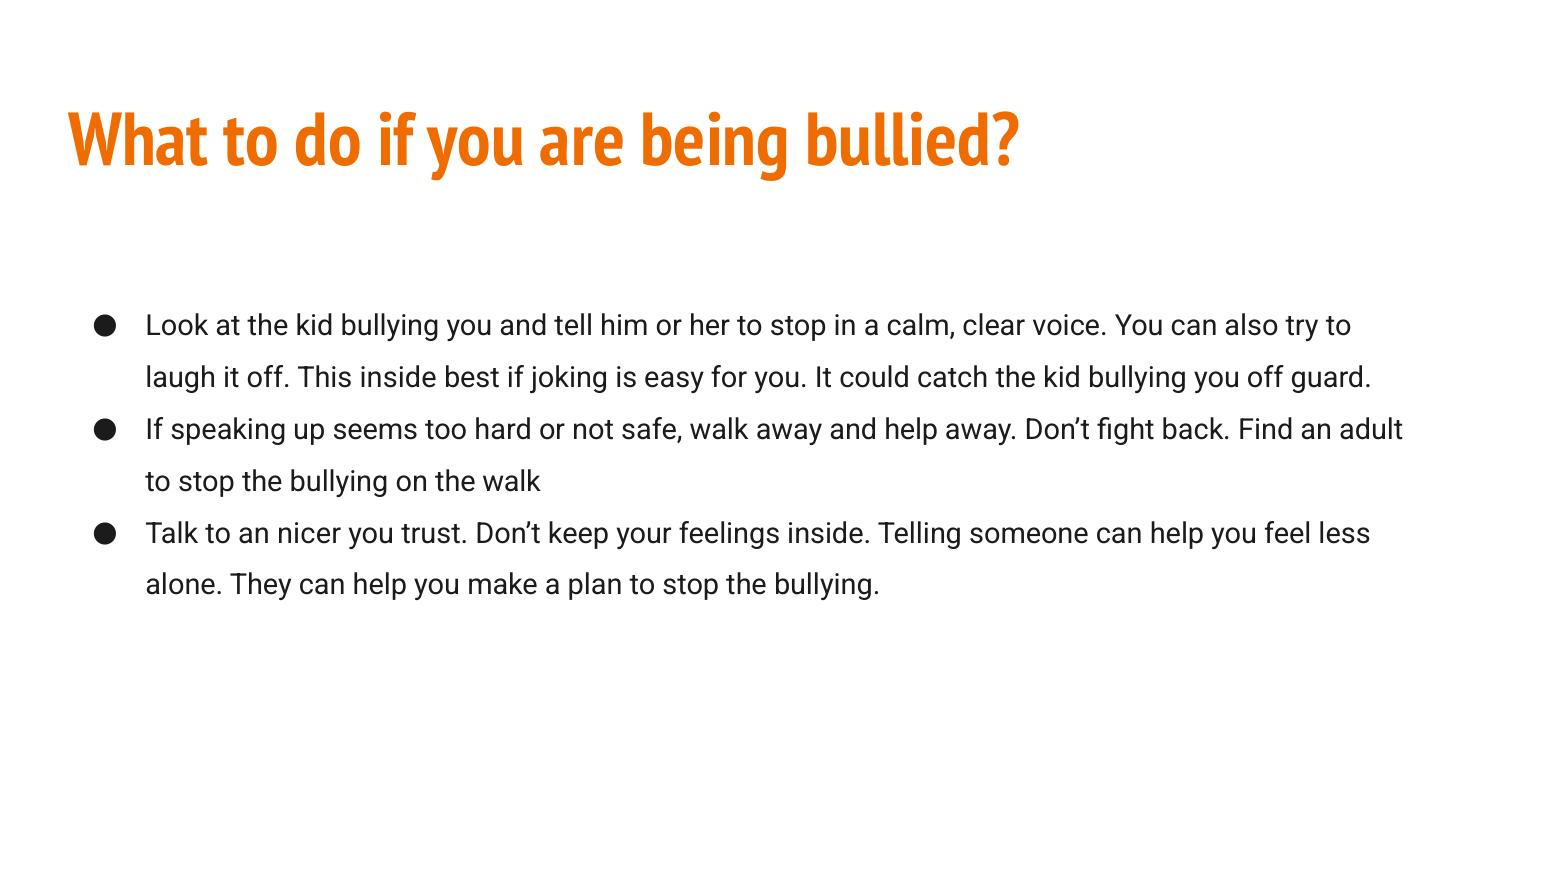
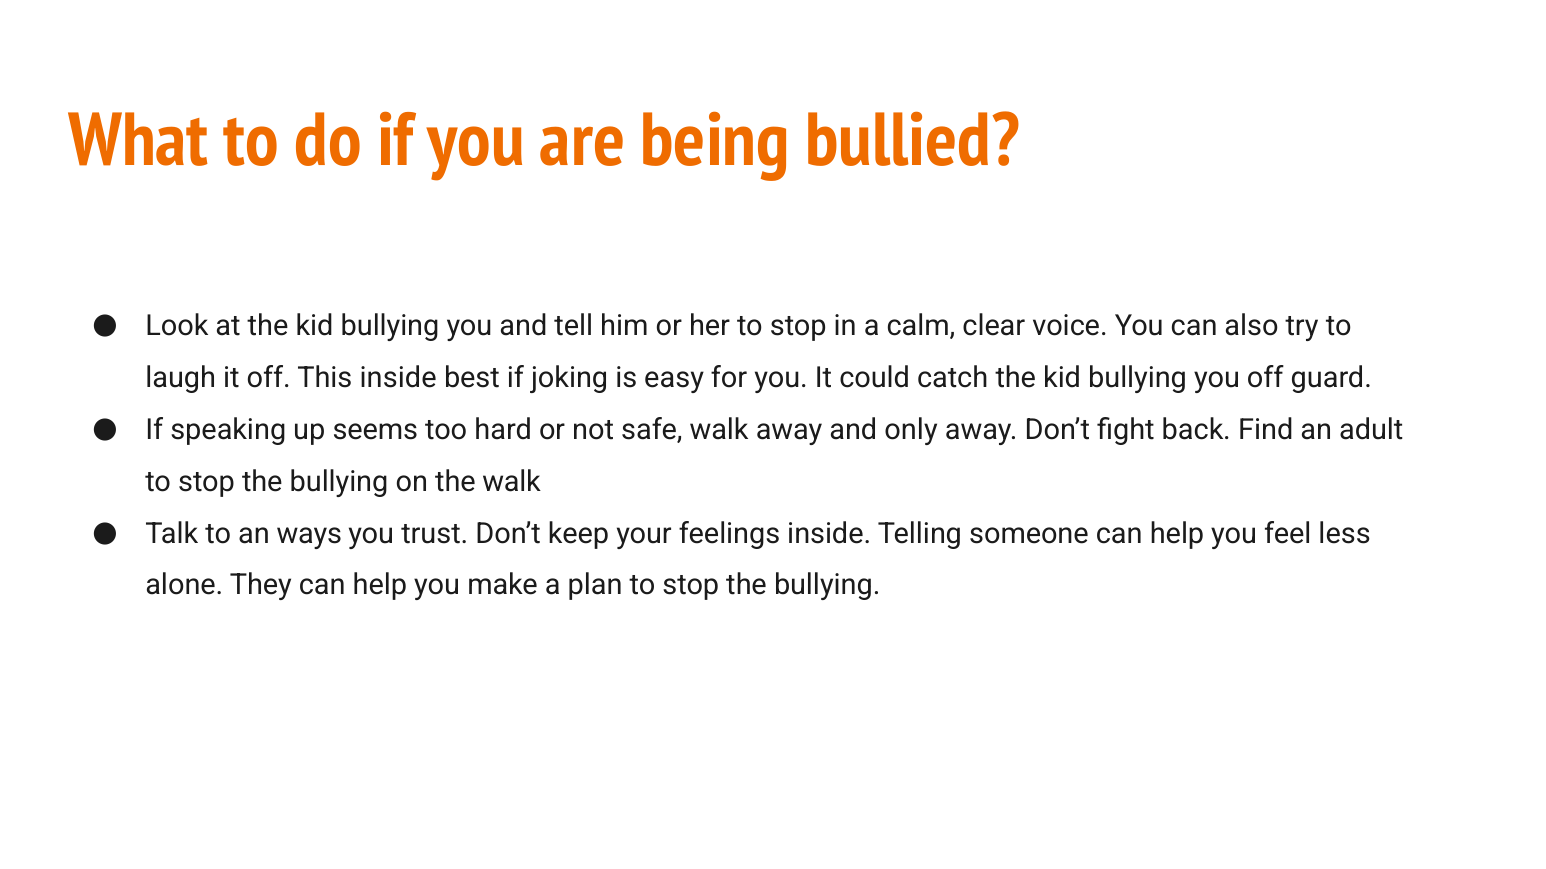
and help: help -> only
nicer: nicer -> ways
